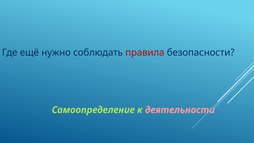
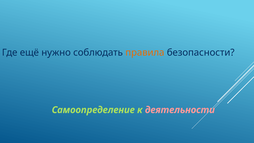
правила colour: red -> orange
